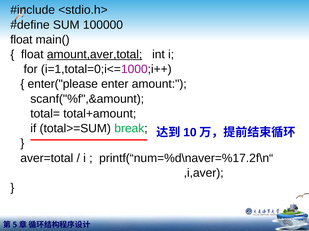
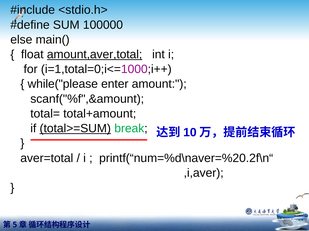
float at (21, 40): float -> else
enter("please: enter("please -> while("please
total>=SUM underline: none -> present
printf(“num=%d\naver=%17.2f\n“: printf(“num=%d\naver=%17.2f\n“ -> printf(“num=%d\naver=%20.2f\n“
